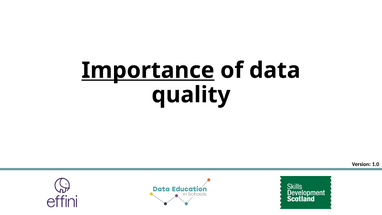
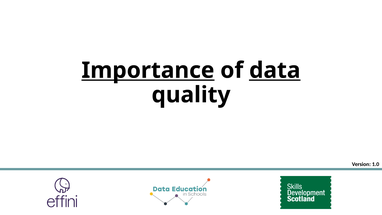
data underline: none -> present
